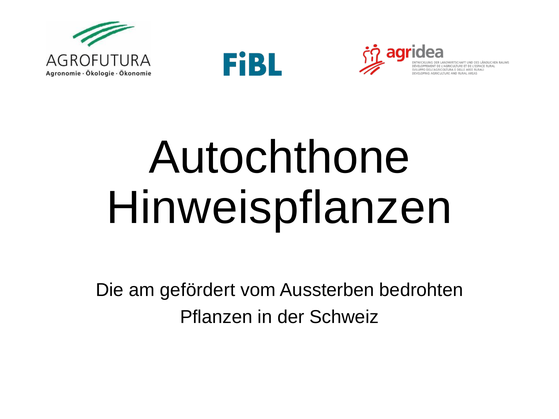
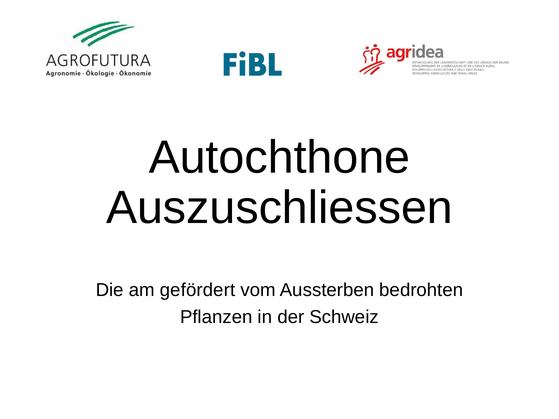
Hinweispflanzen: Hinweispflanzen -> Auszuschliessen
